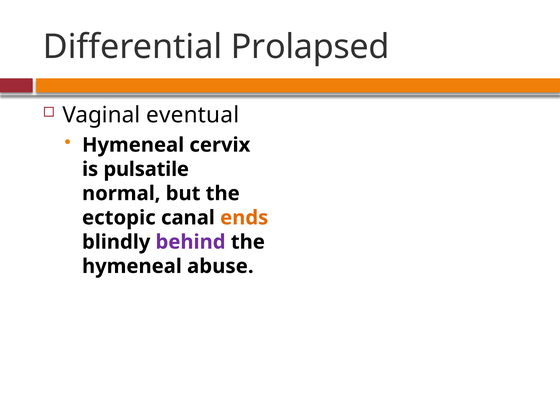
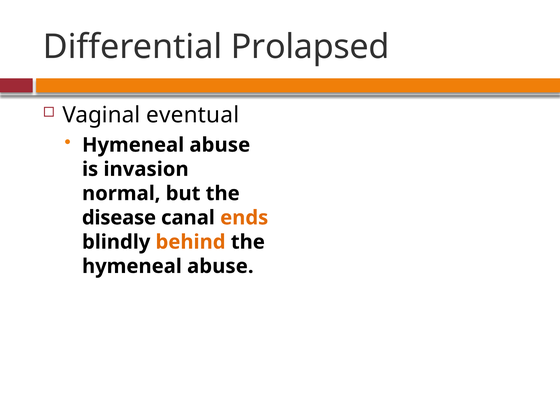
cervix at (220, 145): cervix -> abuse
pulsatile: pulsatile -> invasion
ectopic: ectopic -> disease
behind colour: purple -> orange
